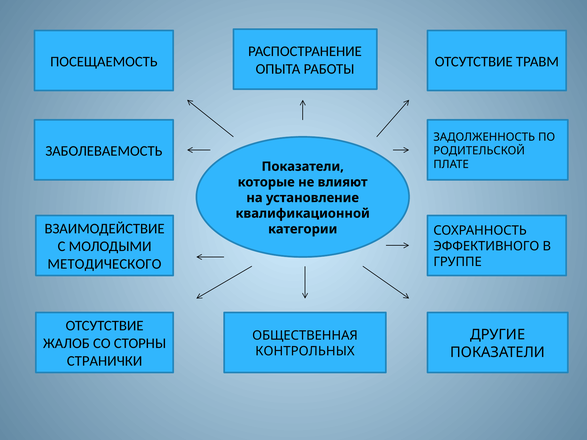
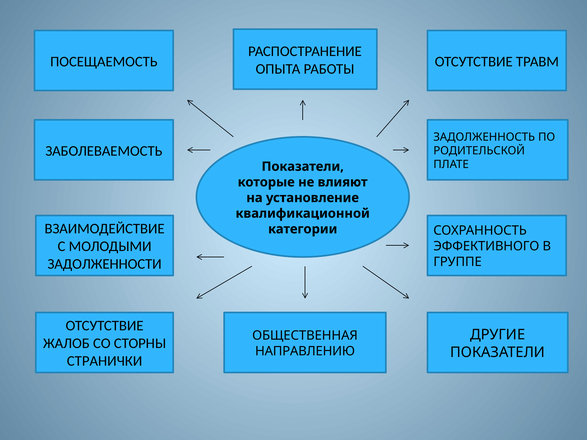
МЕТОДИЧЕСКОГО: МЕТОДИЧЕСКОГО -> ЗАДОЛЖЕННОСТИ
КОНТРОЛЬНЫХ: КОНТРОЛЬНЫХ -> НАПРАВЛЕНИЮ
